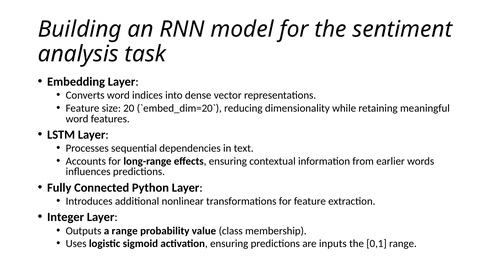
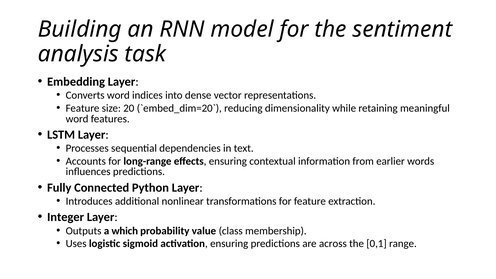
a range: range -> which
inputs: inputs -> across
